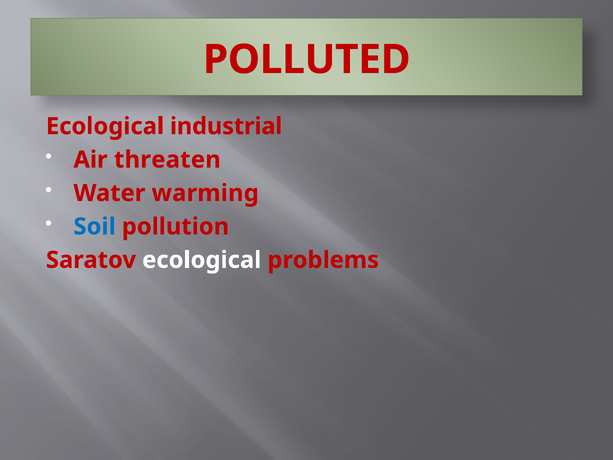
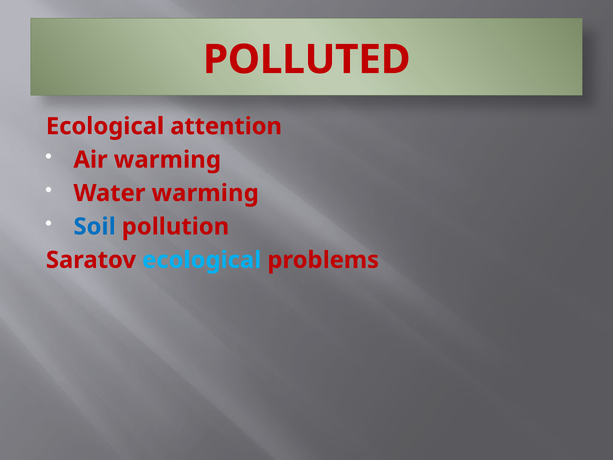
industrial: industrial -> attention
Air threaten: threaten -> warming
ecological at (202, 260) colour: white -> light blue
